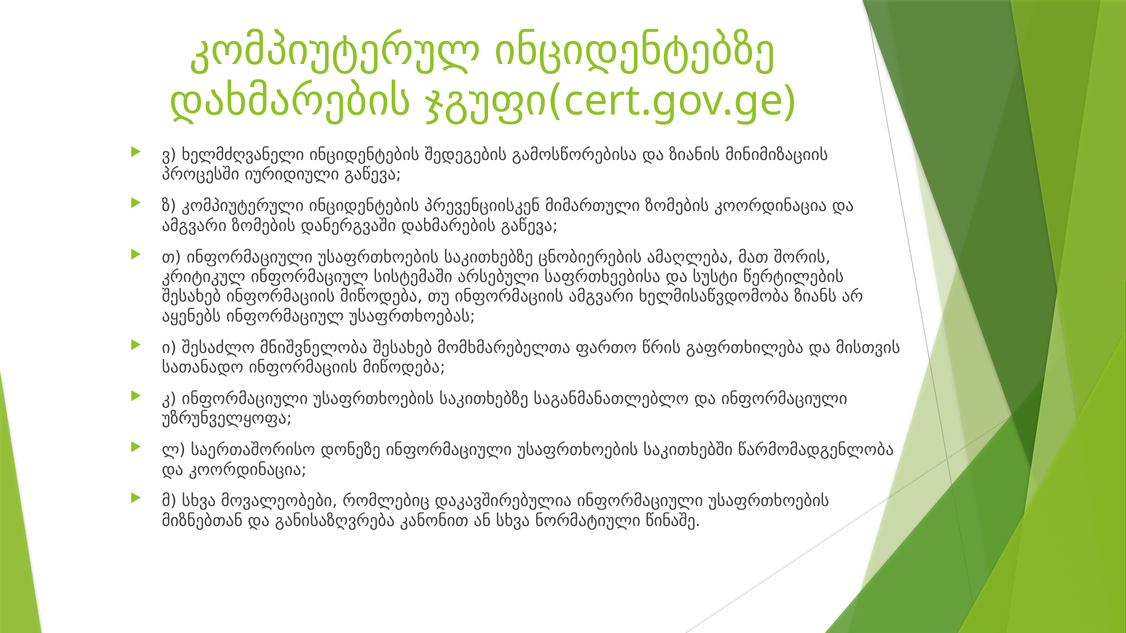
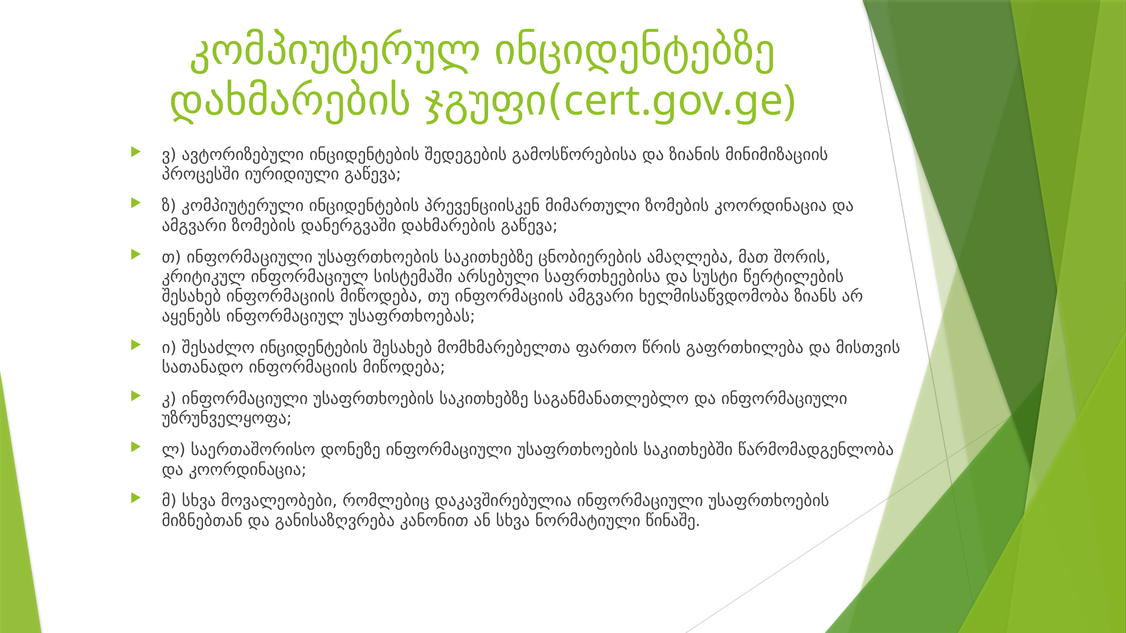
ხელმძღვანელი: ხელმძღვანელი -> ავტორიზებული
შესაძლო მნიშვნელობა: მნიშვნელობა -> ინციდენტების
